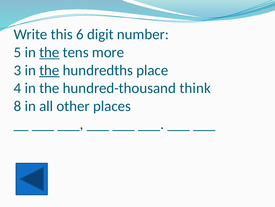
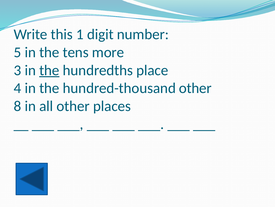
6: 6 -> 1
the at (49, 52) underline: present -> none
hundred-thousand think: think -> other
